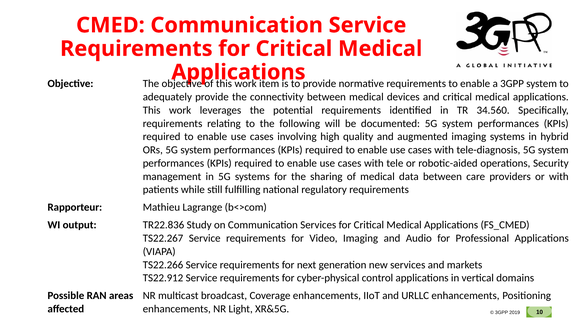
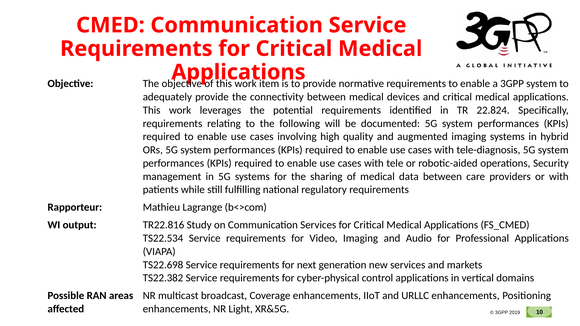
34.560: 34.560 -> 22.824
TR22.836: TR22.836 -> TR22.816
TS22.267: TS22.267 -> TS22.534
TS22.266: TS22.266 -> TS22.698
TS22.912: TS22.912 -> TS22.382
